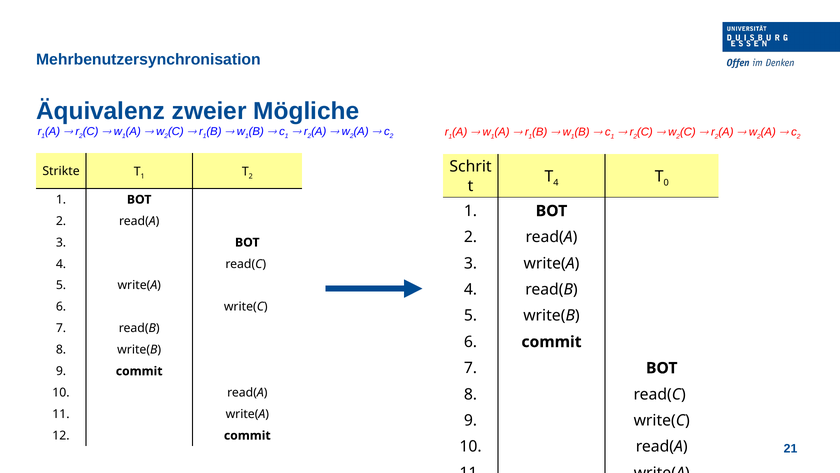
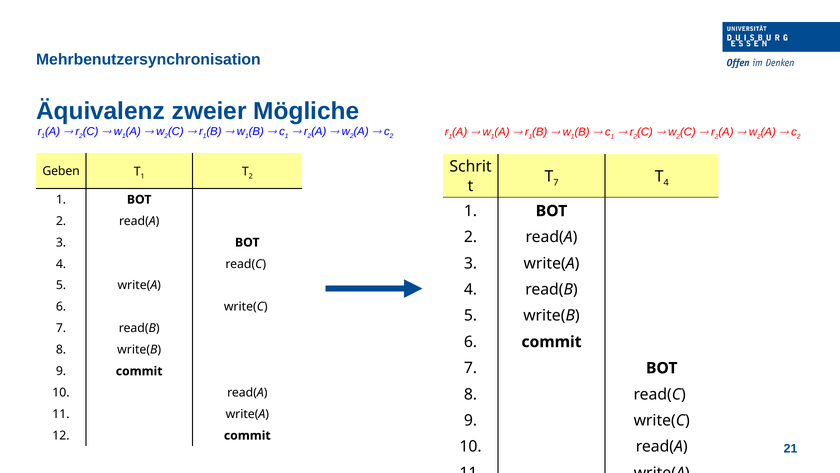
Strikte: Strikte -> Geben
4 at (556, 183): 4 -> 7
0 at (666, 183): 0 -> 4
